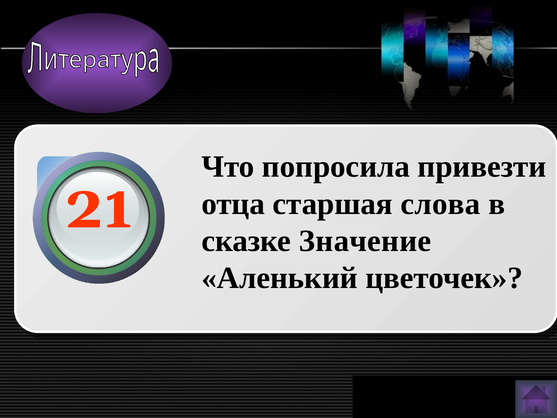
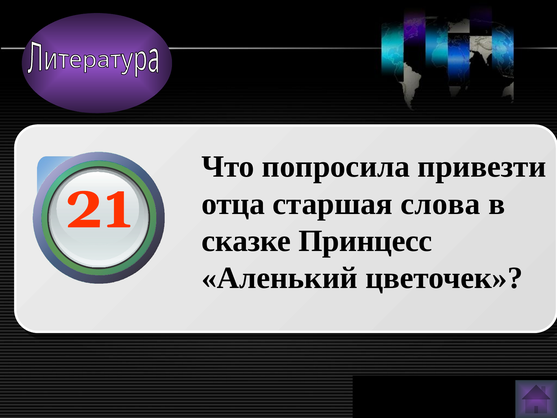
Значение: Значение -> Принцесс
